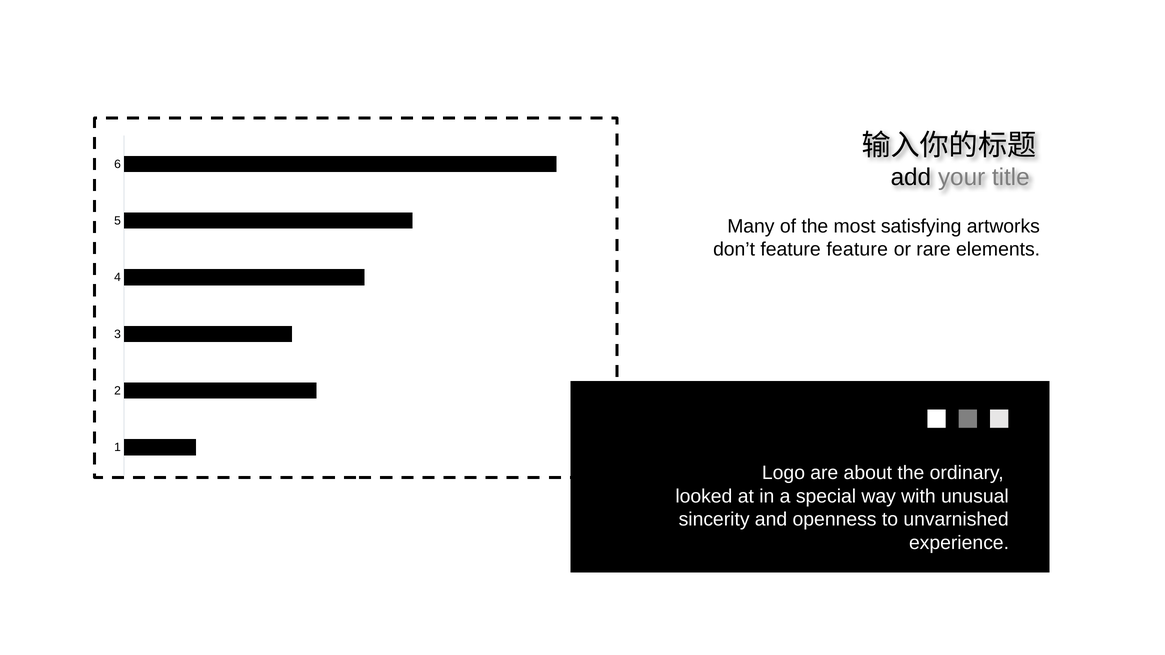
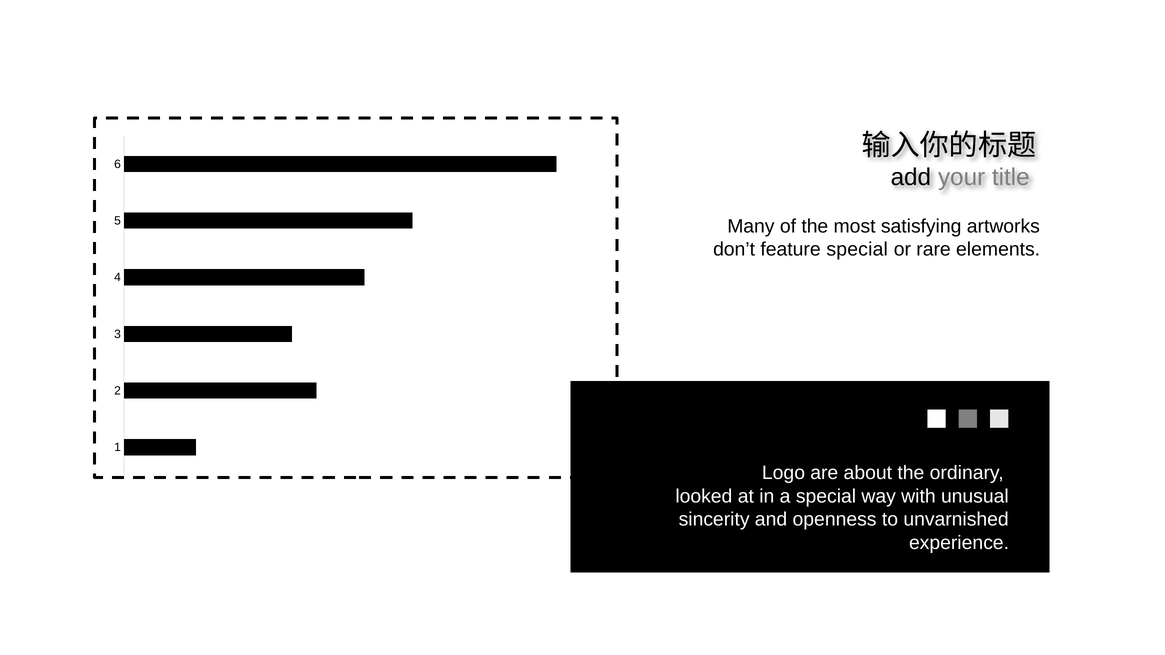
feature feature: feature -> special
